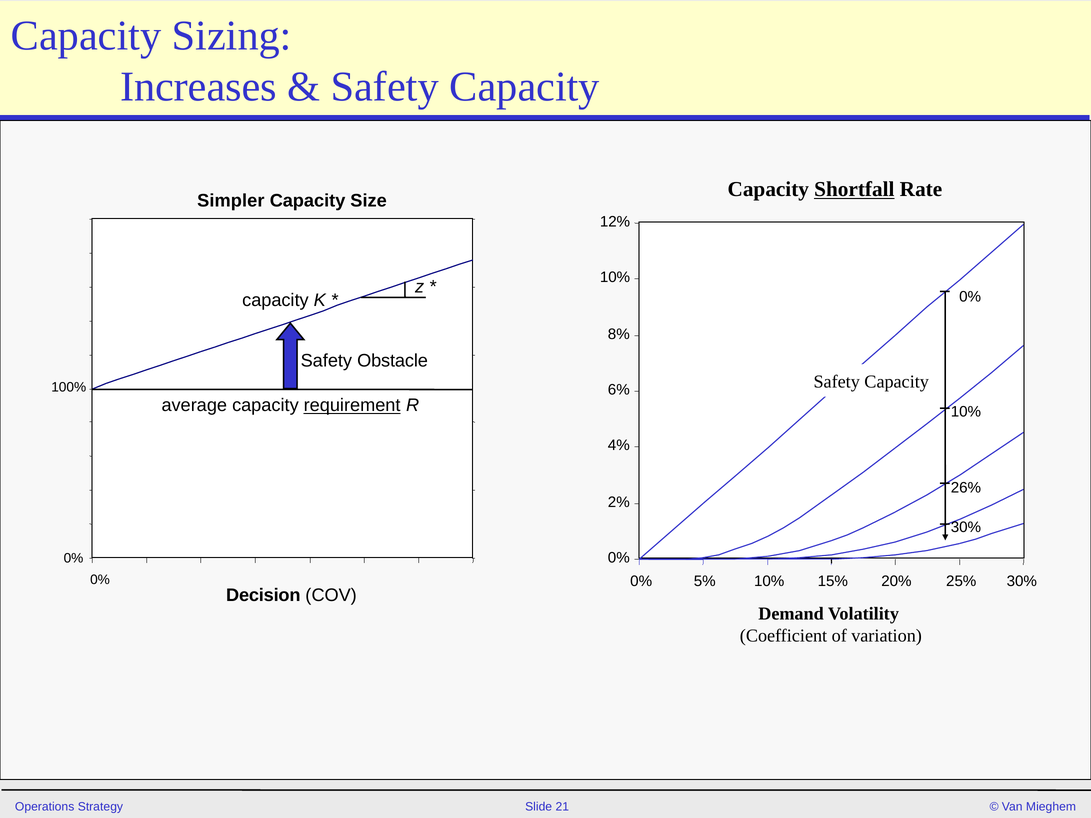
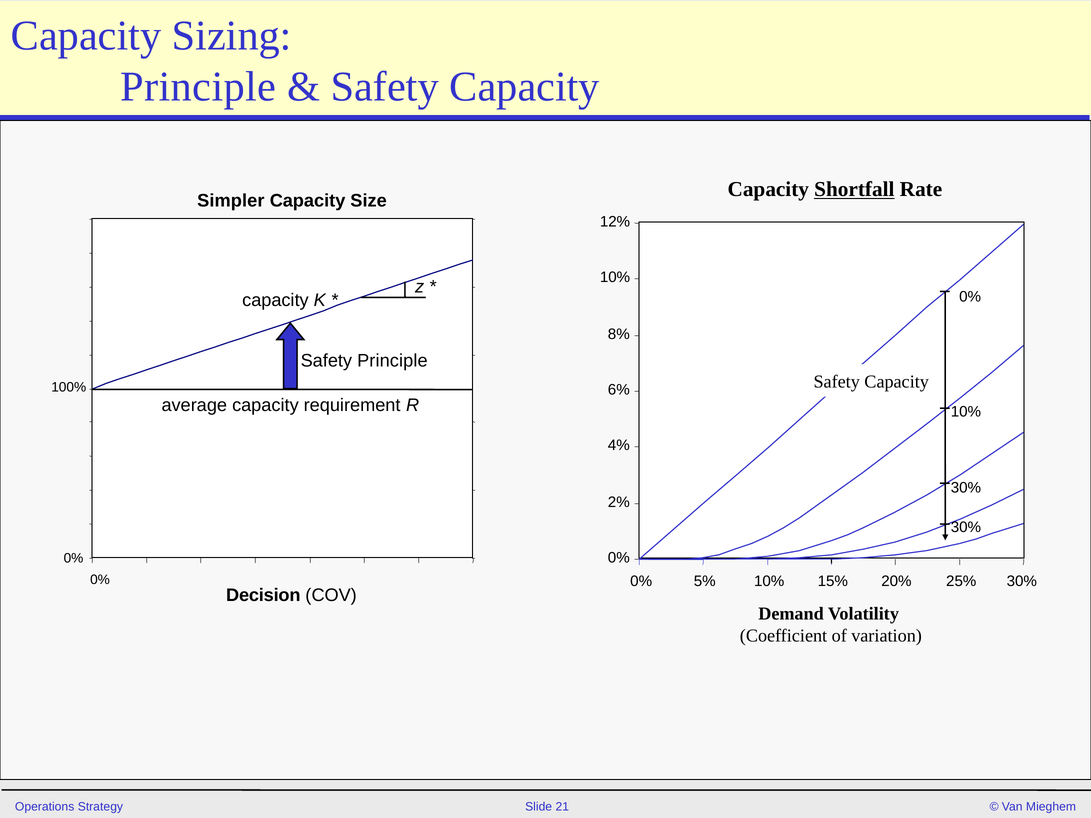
Increases at (198, 87): Increases -> Principle
Safety Obstacle: Obstacle -> Principle
requirement underline: present -> none
26% at (966, 488): 26% -> 30%
